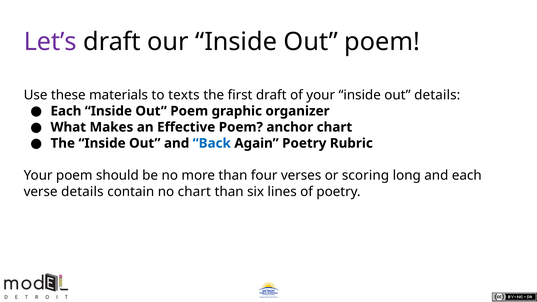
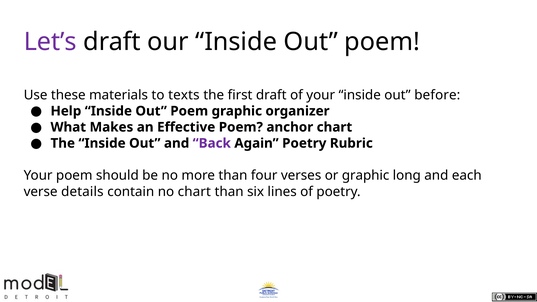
out details: details -> before
Each at (66, 111): Each -> Help
Back colour: blue -> purple
or scoring: scoring -> graphic
